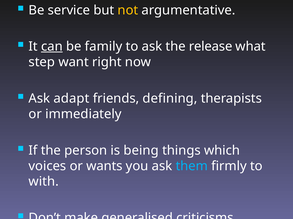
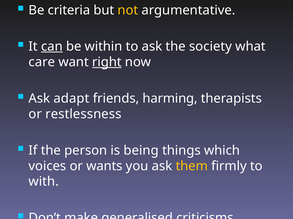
service: service -> criteria
family: family -> within
release: release -> society
step: step -> care
right underline: none -> present
defining: defining -> harming
immediately: immediately -> restlessness
them colour: light blue -> yellow
